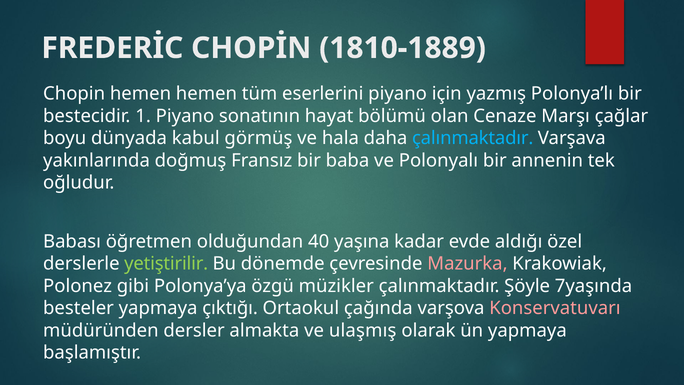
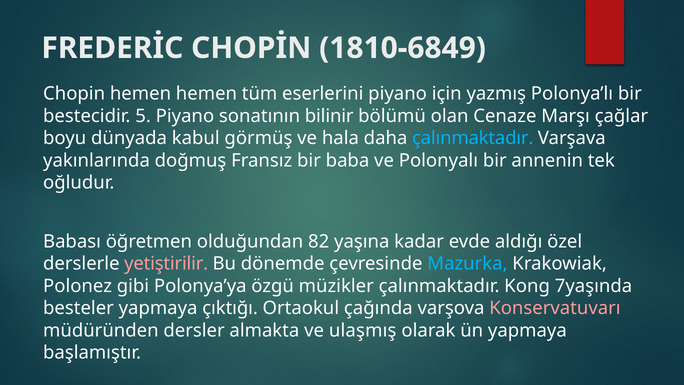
1810-1889: 1810-1889 -> 1810-6849
1: 1 -> 5
hayat: hayat -> bilinir
40: 40 -> 82
yetiştirilir colour: light green -> pink
Mazurka colour: pink -> light blue
Şöyle: Şöyle -> Kong
